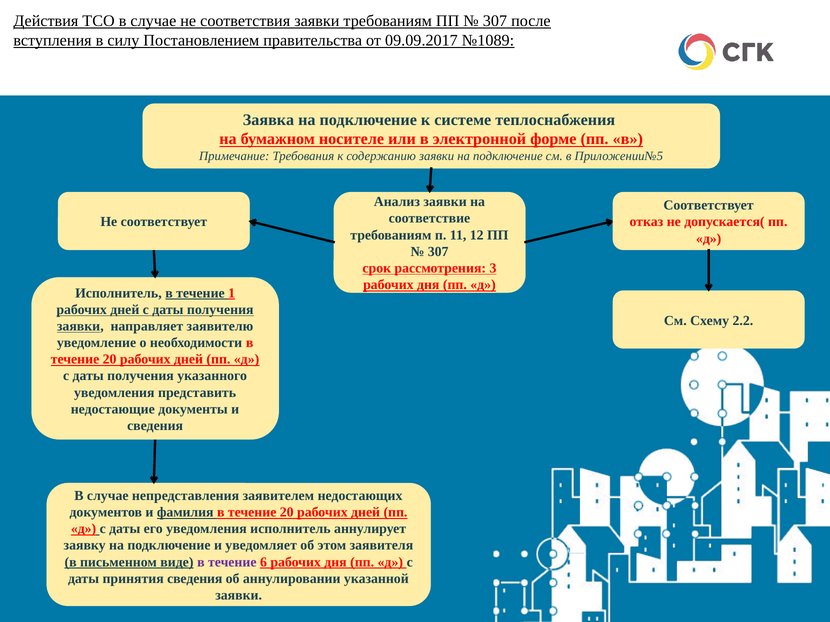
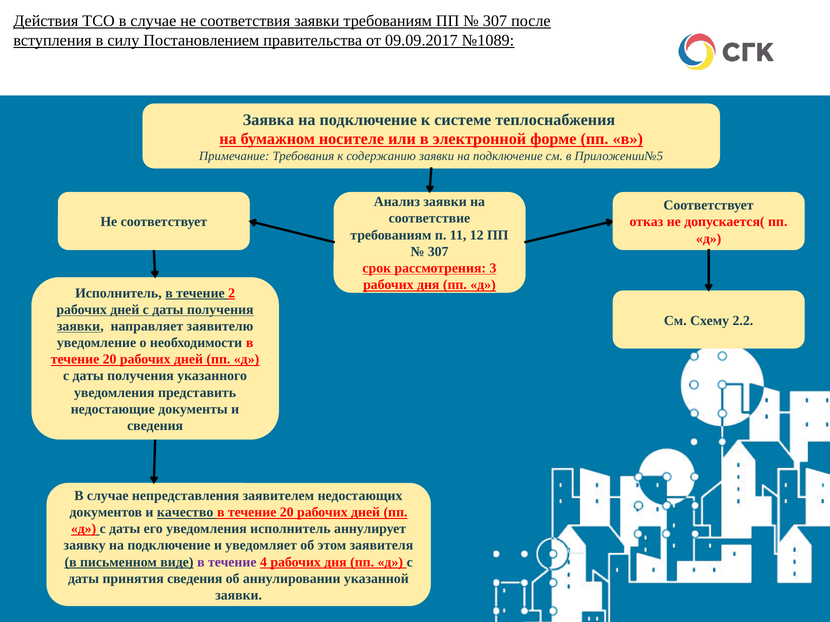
1: 1 -> 2
фамилия: фамилия -> качество
6: 6 -> 4
